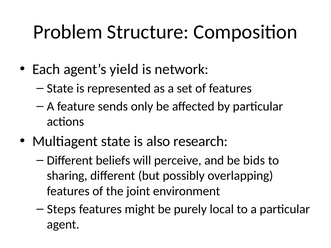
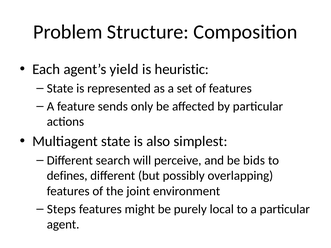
network: network -> heuristic
research: research -> simplest
beliefs: beliefs -> search
sharing: sharing -> defines
